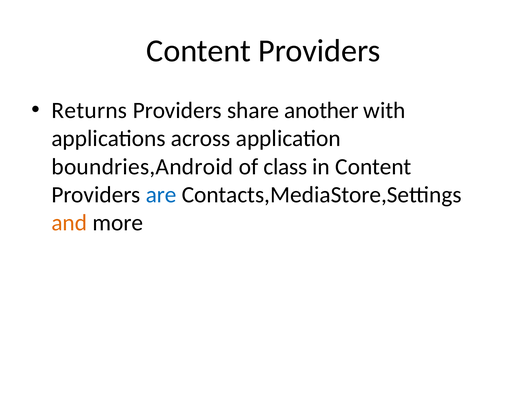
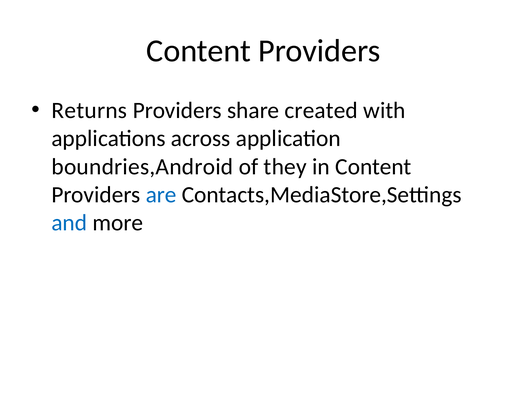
another: another -> created
class: class -> they
and colour: orange -> blue
